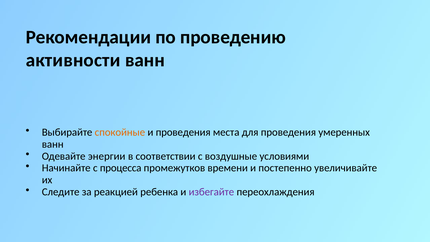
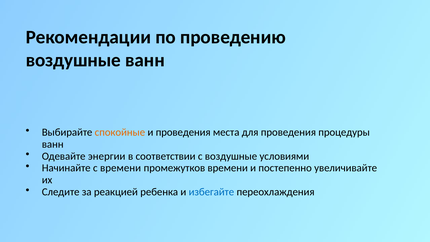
активности at (73, 60): активности -> воздушные
умеренных: умеренных -> процедуры
с процесса: процесса -> времени
избегайте colour: purple -> blue
